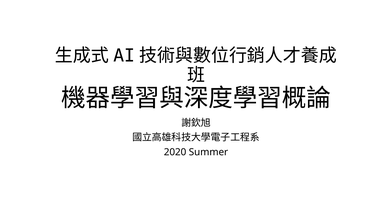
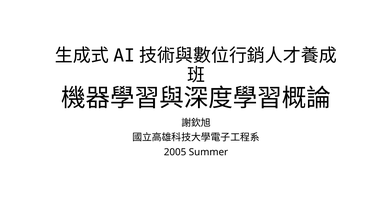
2020: 2020 -> 2005
